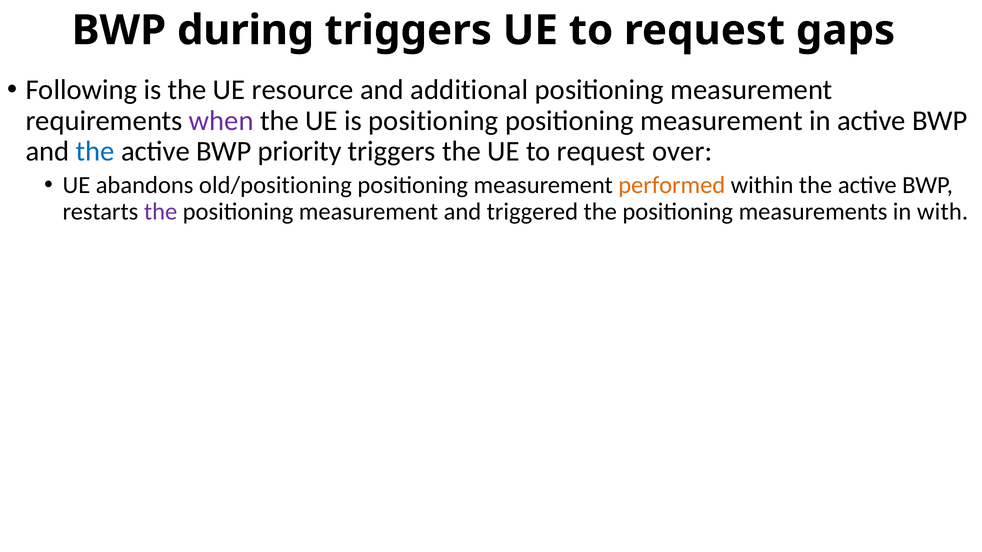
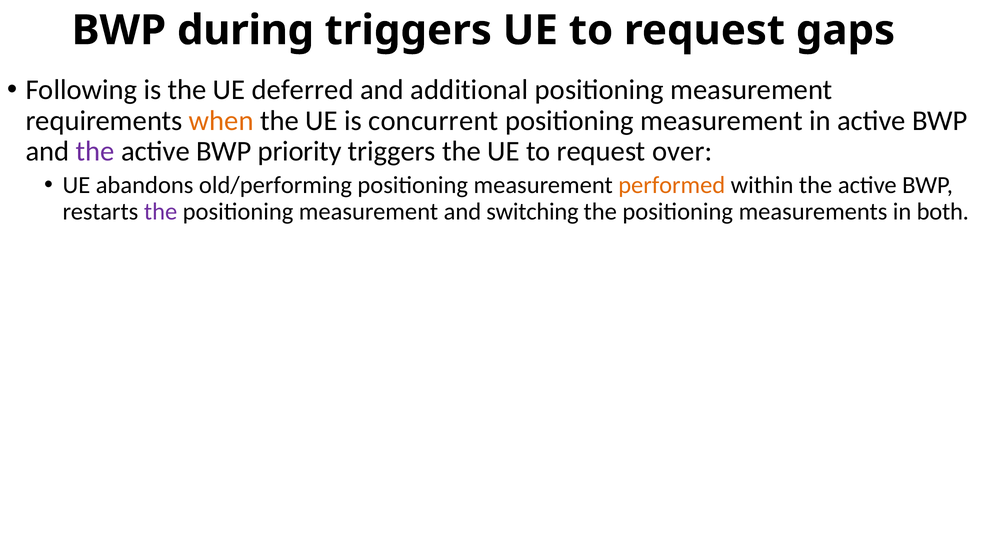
resource: resource -> deferred
when colour: purple -> orange
is positioning: positioning -> concurrent
the at (95, 152) colour: blue -> purple
old/positioning: old/positioning -> old/performing
triggered: triggered -> switching
with: with -> both
